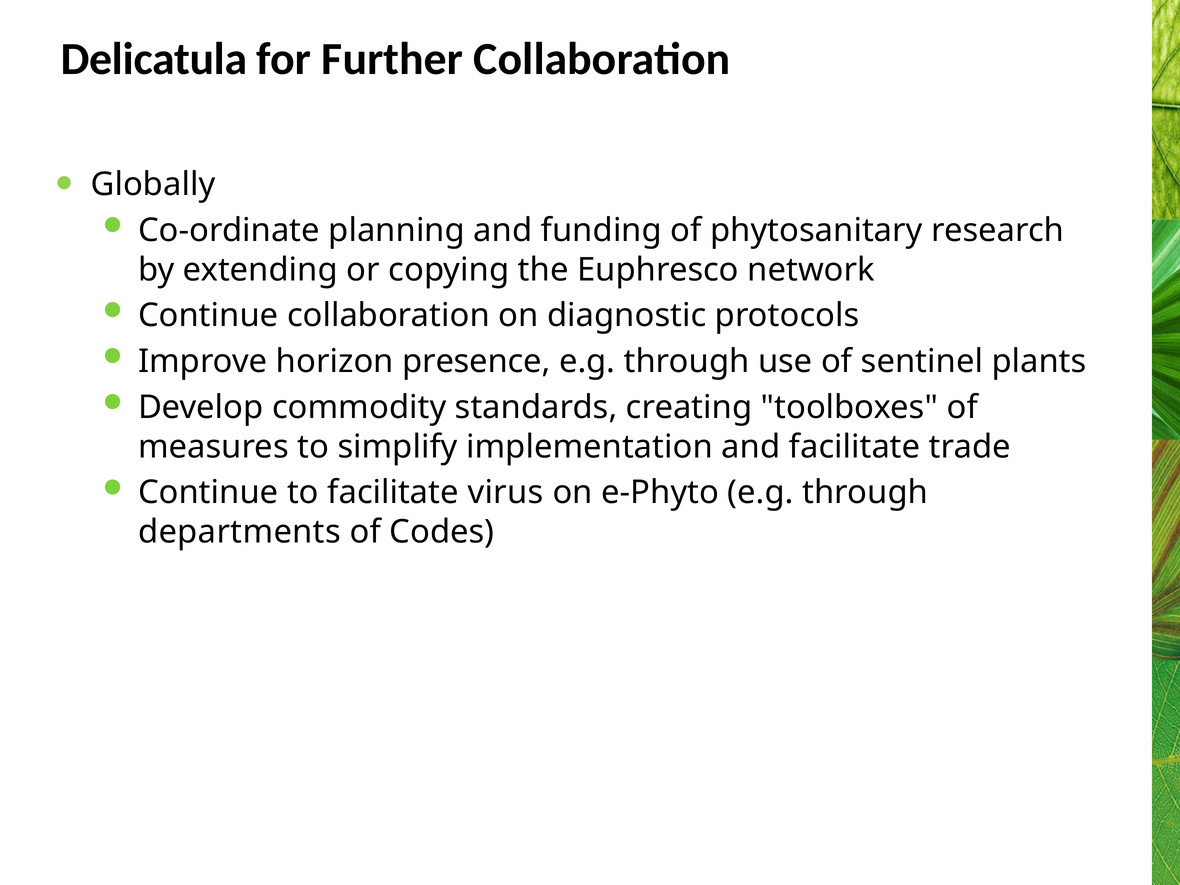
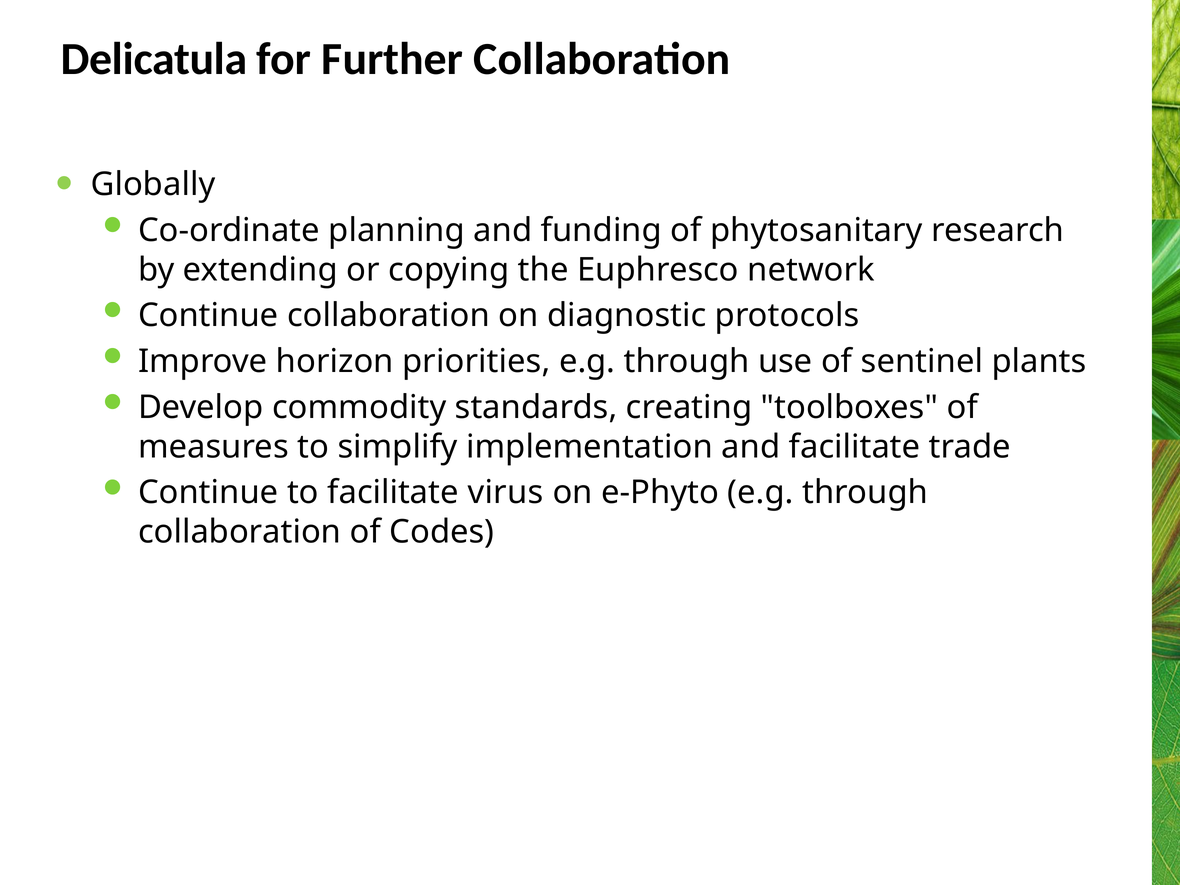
presence: presence -> priorities
departments at (239, 532): departments -> collaboration
